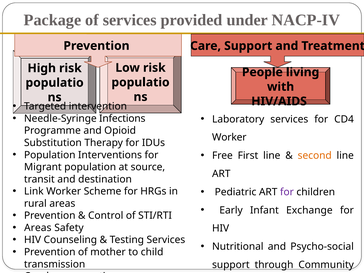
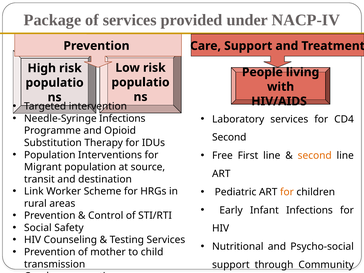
Worker at (229, 137): Worker -> Second
for at (287, 192) colour: purple -> orange
Infant Exchange: Exchange -> Infections
Areas at (38, 228): Areas -> Social
